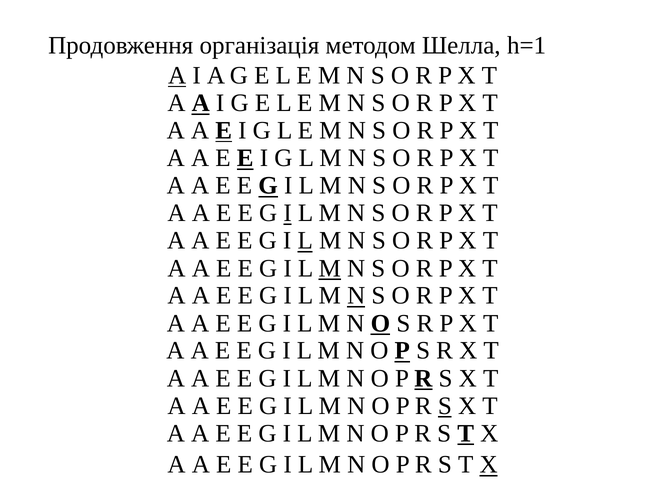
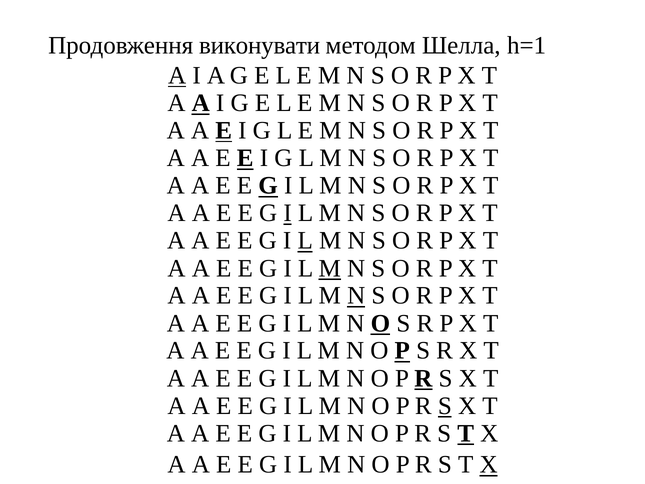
організація: організація -> виконувати
